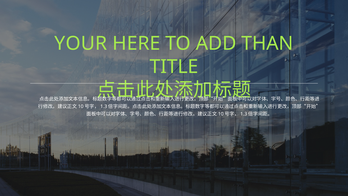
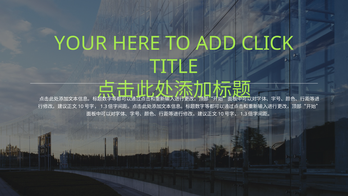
THAN: THAN -> CLICK
